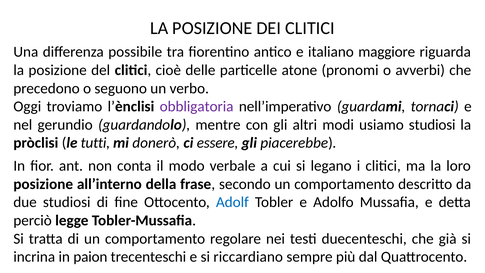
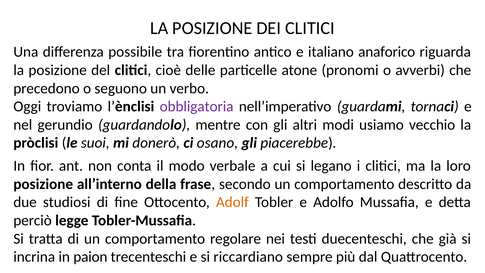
maggiore: maggiore -> anaforico
usiamo studiosi: studiosi -> vecchio
tutti: tutti -> suoi
essere: essere -> osano
Adolf colour: blue -> orange
